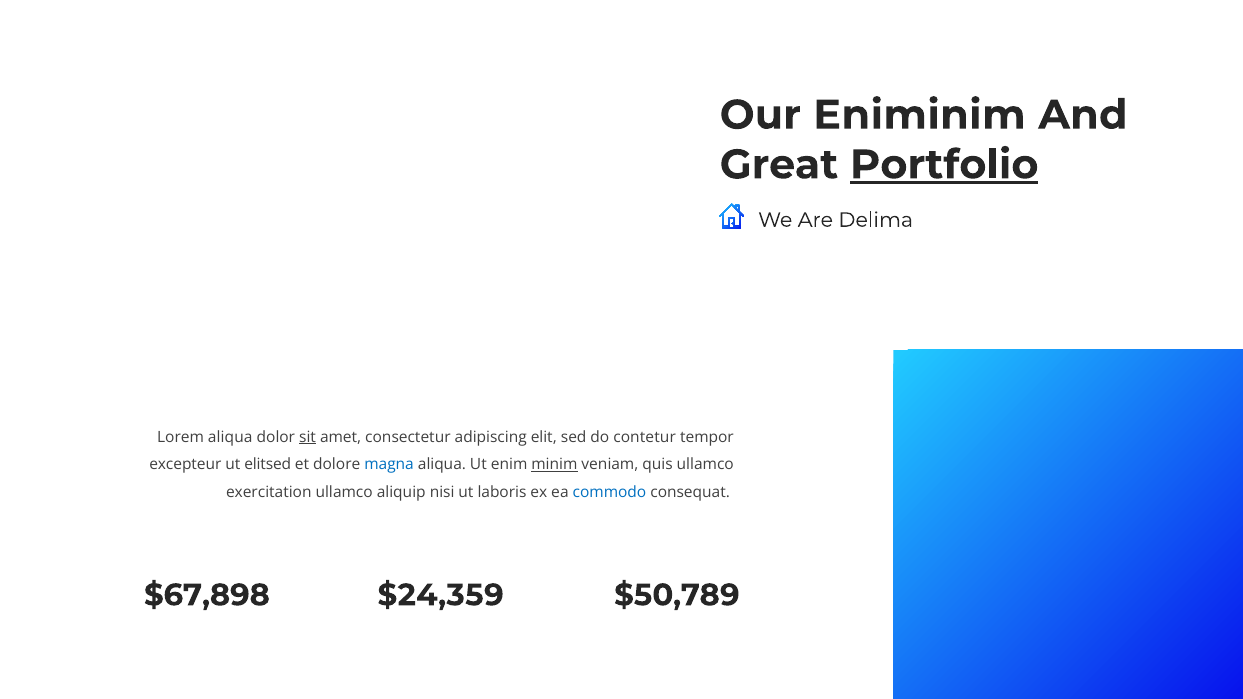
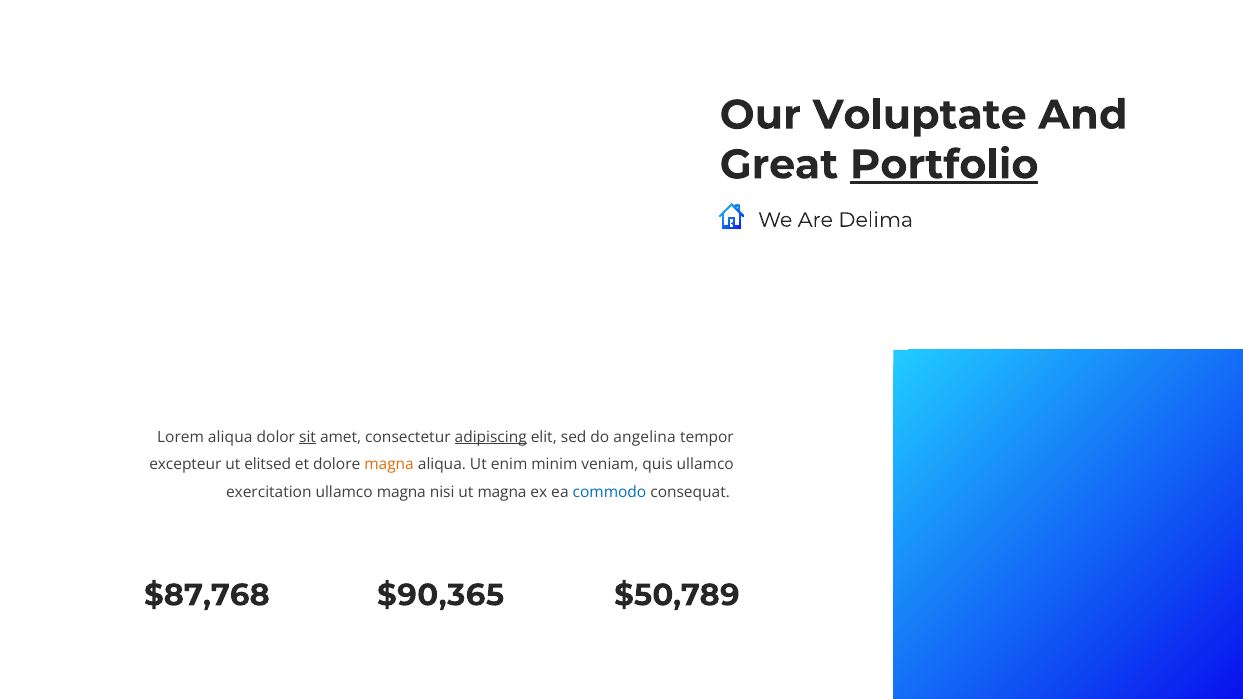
Eniminim: Eniminim -> Voluptate
adipiscing underline: none -> present
contetur: contetur -> angelina
magna at (389, 465) colour: blue -> orange
minim underline: present -> none
ullamco aliquip: aliquip -> magna
ut laboris: laboris -> magna
$67,898: $67,898 -> $87,768
$24,359: $24,359 -> $90,365
